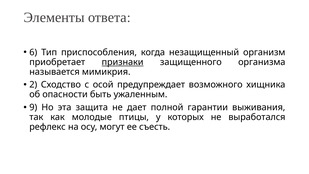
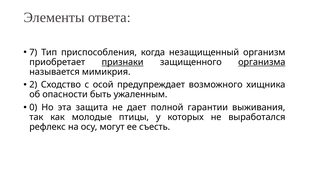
6: 6 -> 7
организма underline: none -> present
9: 9 -> 0
